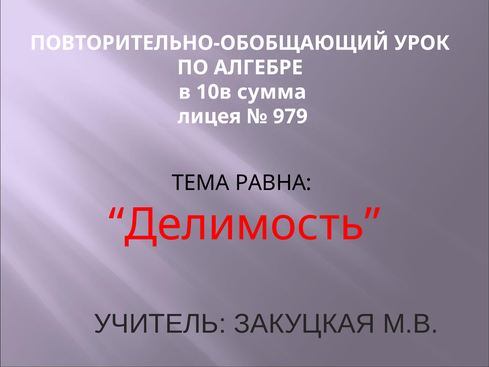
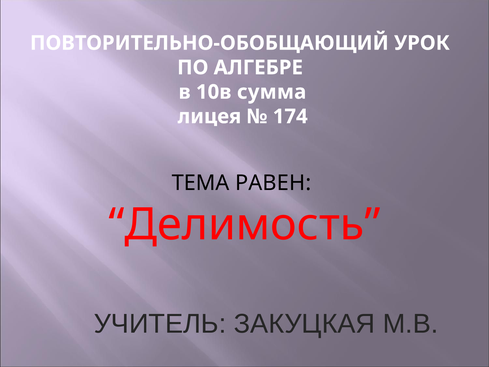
979: 979 -> 174
РАВНА: РАВНА -> РАВЕН
